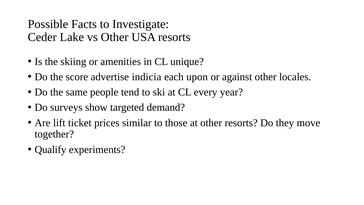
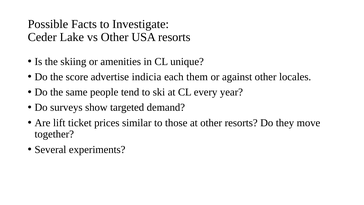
upon: upon -> them
Qualify: Qualify -> Several
